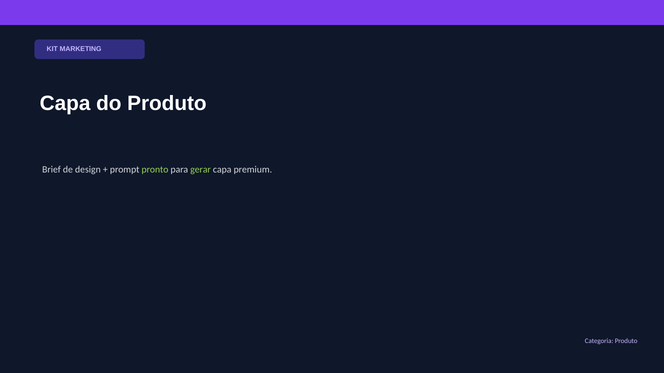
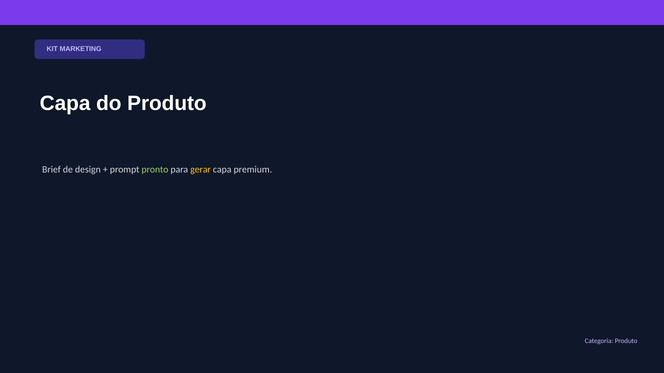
gerar colour: light green -> yellow
